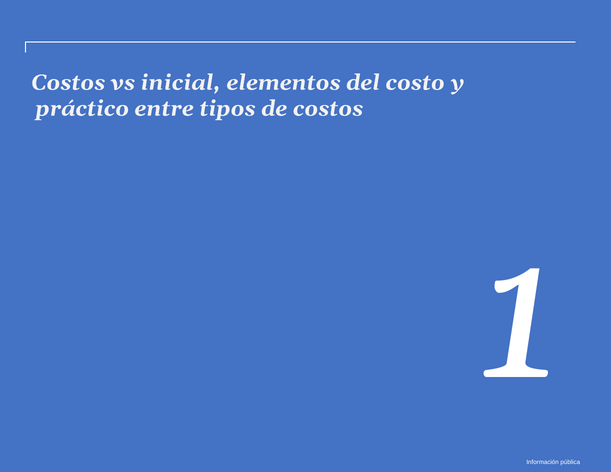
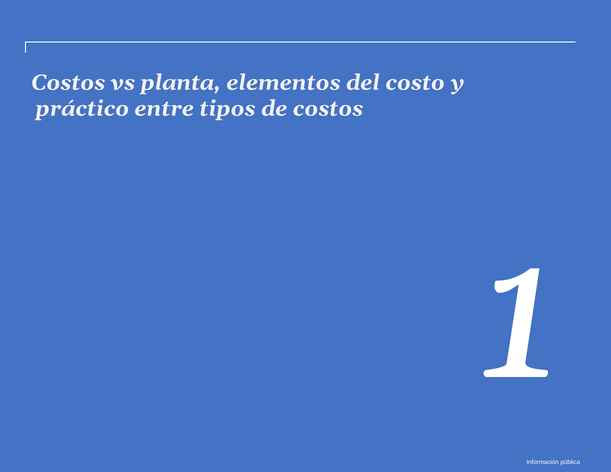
inicial: inicial -> planta
